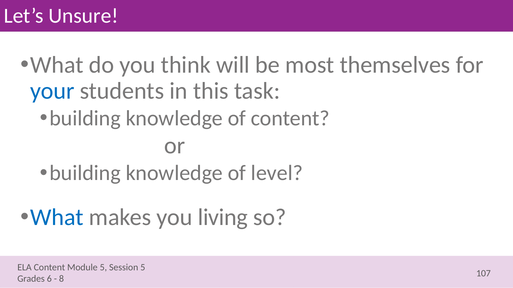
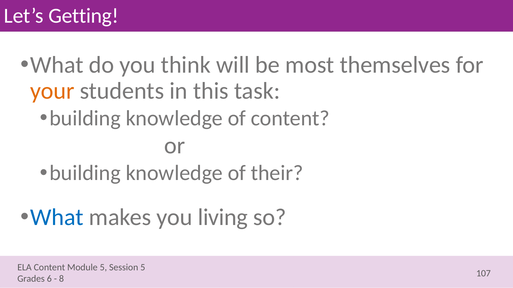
Unsure: Unsure -> Getting
your colour: blue -> orange
level: level -> their
